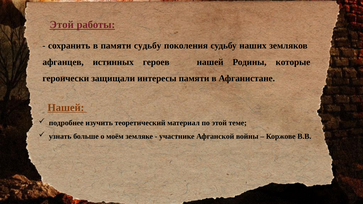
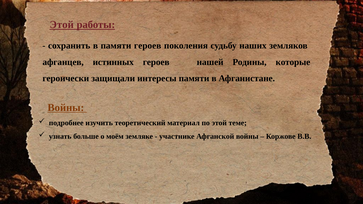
памяти судьбу: судьбу -> героев
Нашей at (66, 108): Нашей -> Войны
